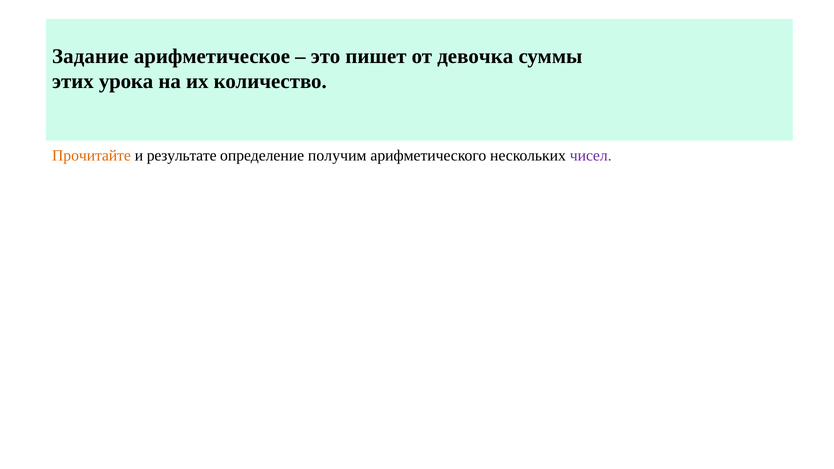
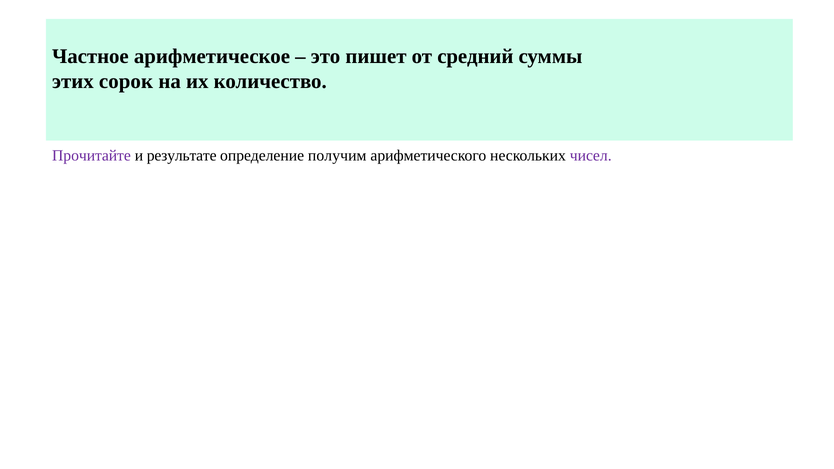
Задание: Задание -> Частное
девочка: девочка -> средний
урока: урока -> сорок
Прочитайте colour: orange -> purple
